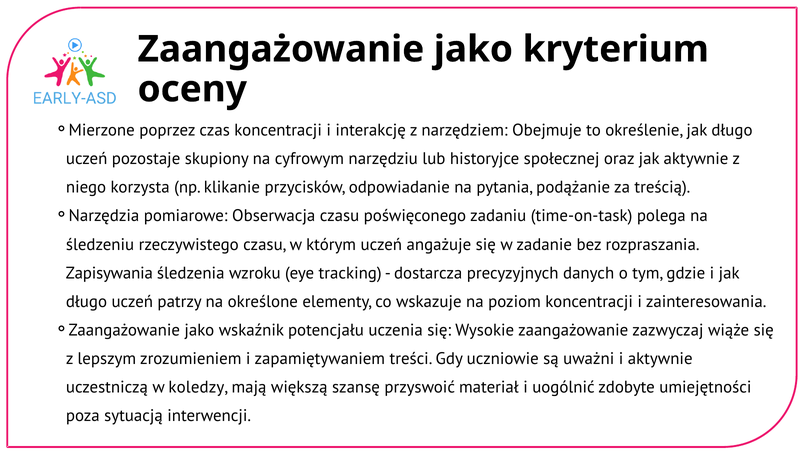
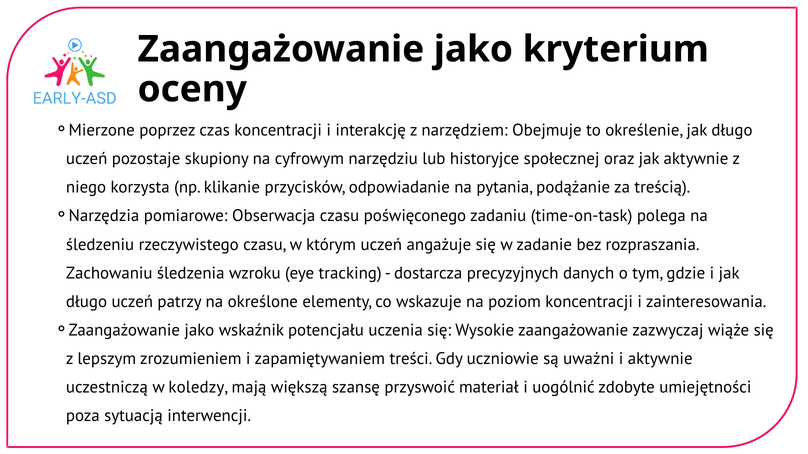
Zapisywania: Zapisywania -> Zachowaniu
